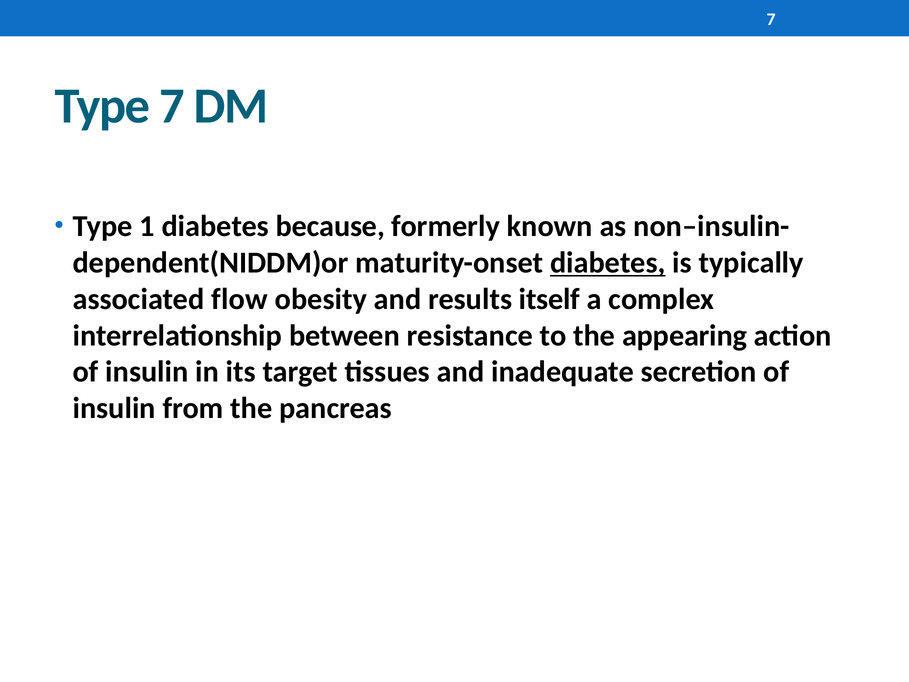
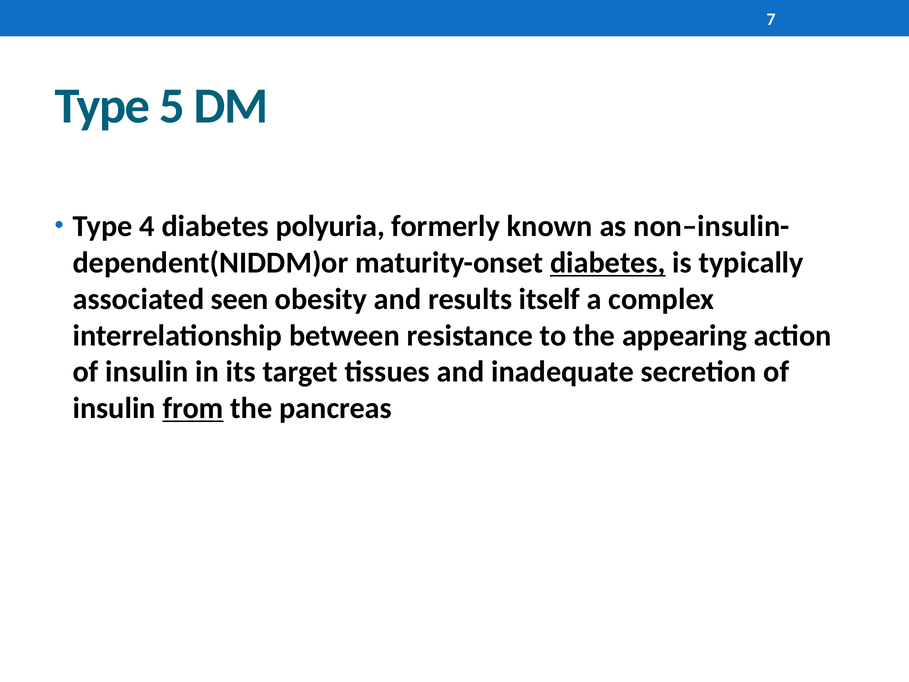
Type 7: 7 -> 5
1: 1 -> 4
because: because -> polyuria
flow: flow -> seen
from underline: none -> present
